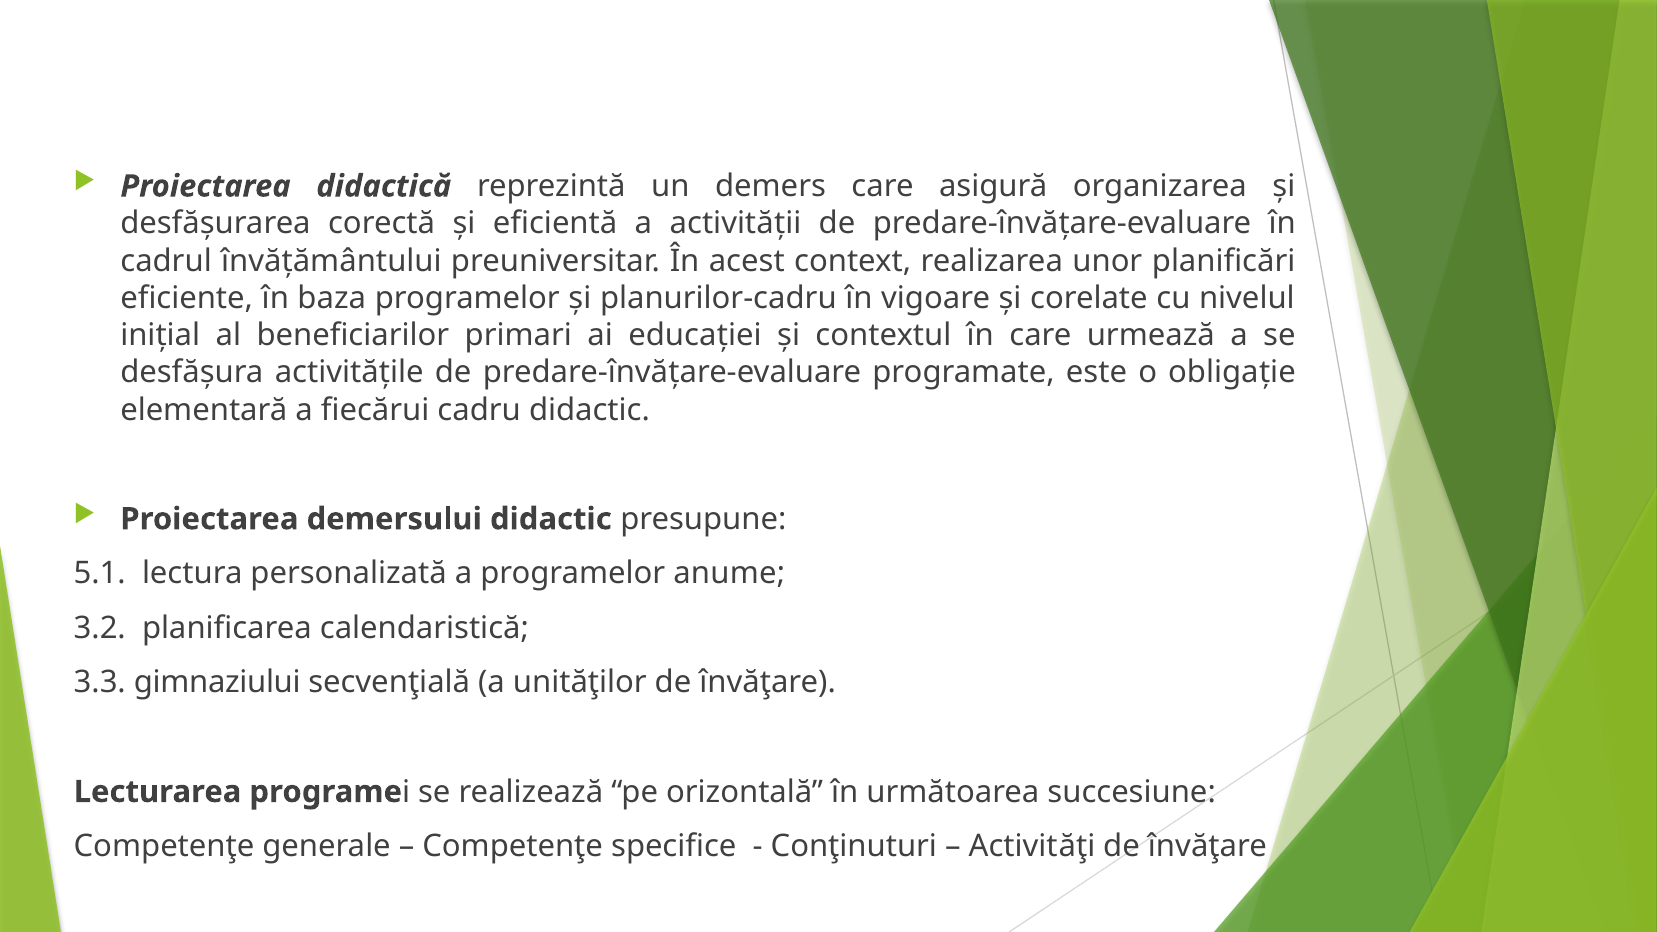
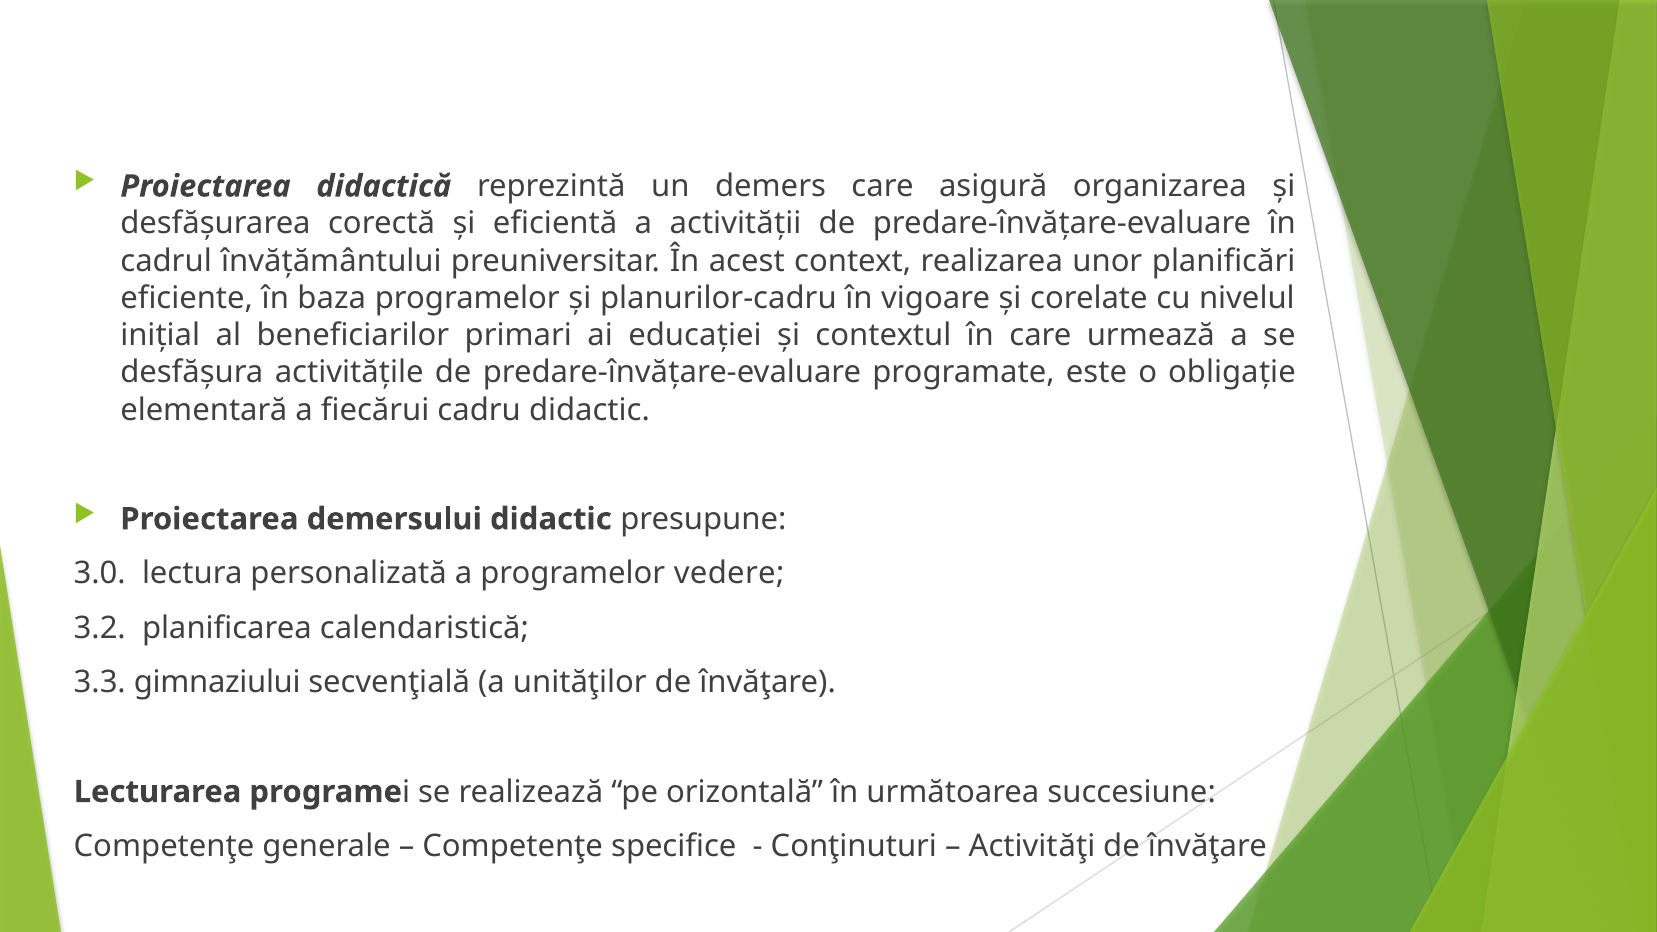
5.1: 5.1 -> 3.0
anume: anume -> vedere
